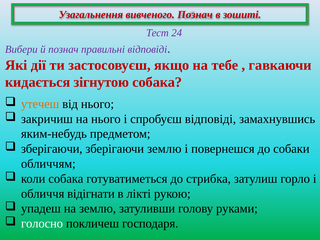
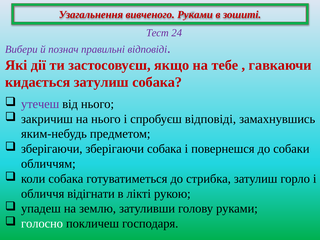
вивченого Познач: Познач -> Руками
кидається зігнутою: зігнутою -> затулиш
утечеш colour: orange -> purple
зберігаючи землю: землю -> собака
